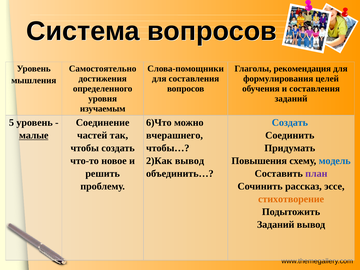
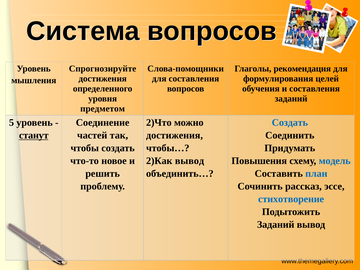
Самостоятельно: Самостоятельно -> Спрогнозируйте
изучаемым: изучаемым -> предметом
6)Что: 6)Что -> 2)Что
малые: малые -> станут
вчерашнего at (175, 135): вчерашнего -> достижения
план colour: purple -> blue
стихотворение colour: orange -> blue
